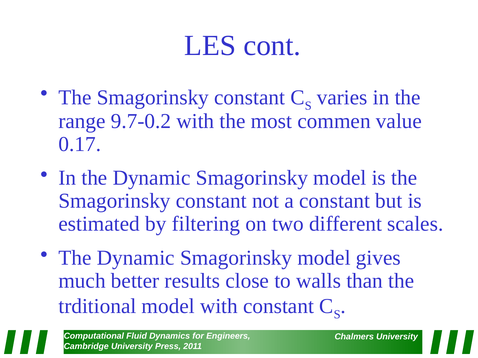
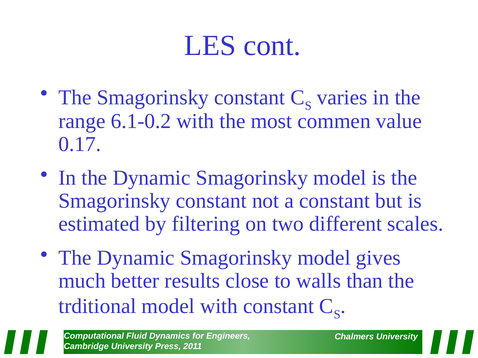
9.7-0.2: 9.7-0.2 -> 6.1-0.2
